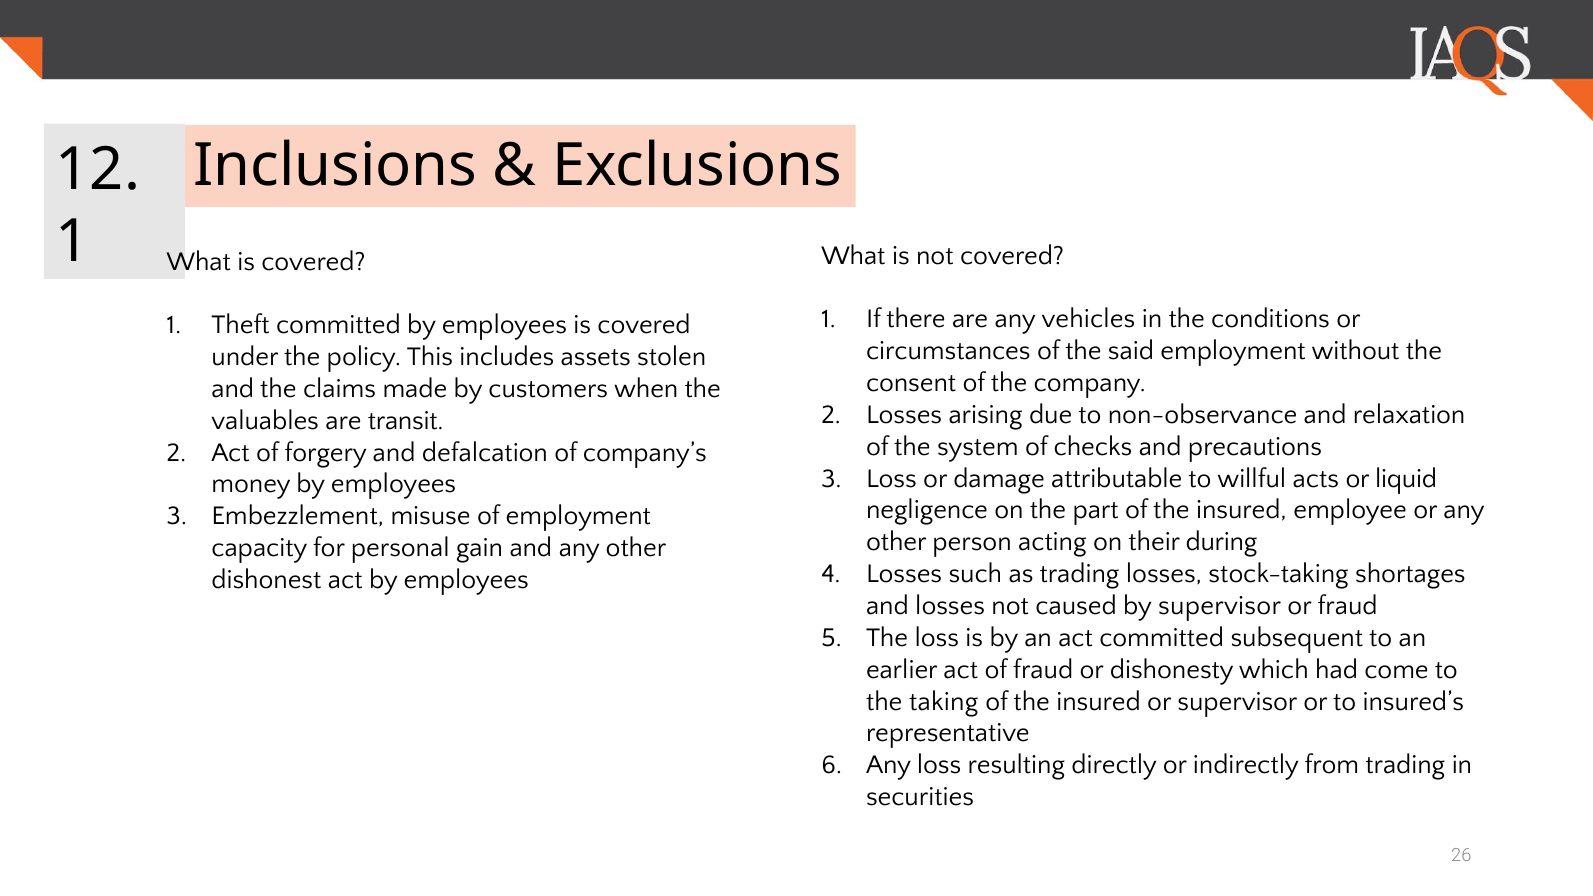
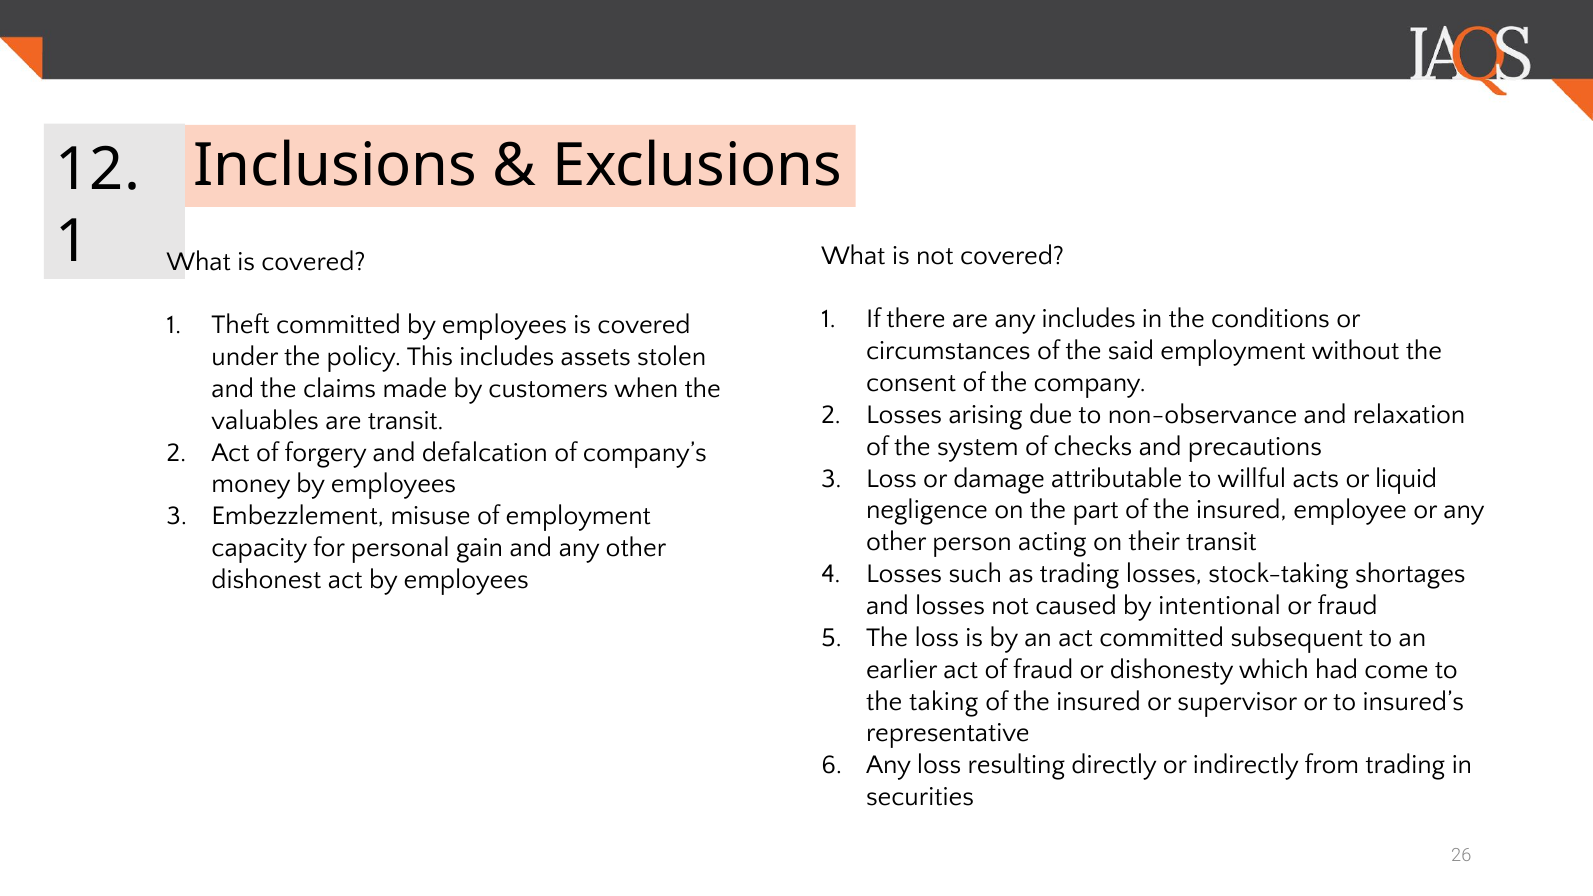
any vehicles: vehicles -> includes
their during: during -> transit
by supervisor: supervisor -> intentional
